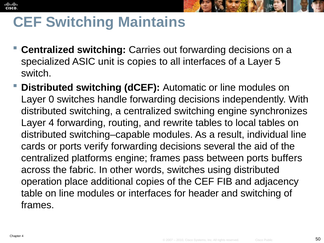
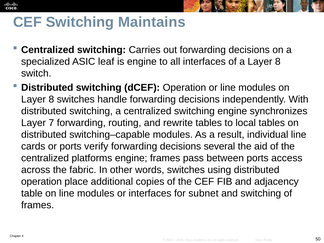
unit: unit -> leaf
is copies: copies -> engine
a Layer 5: 5 -> 8
dCEF Automatic: Automatic -> Operation
0 at (51, 99): 0 -> 8
Layer 4: 4 -> 7
buffers: buffers -> access
header: header -> subnet
